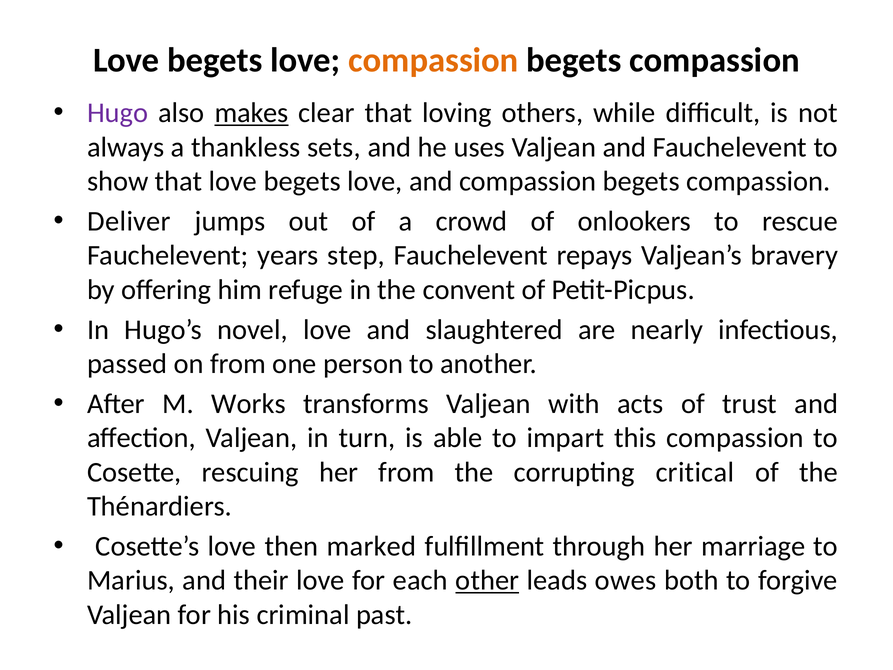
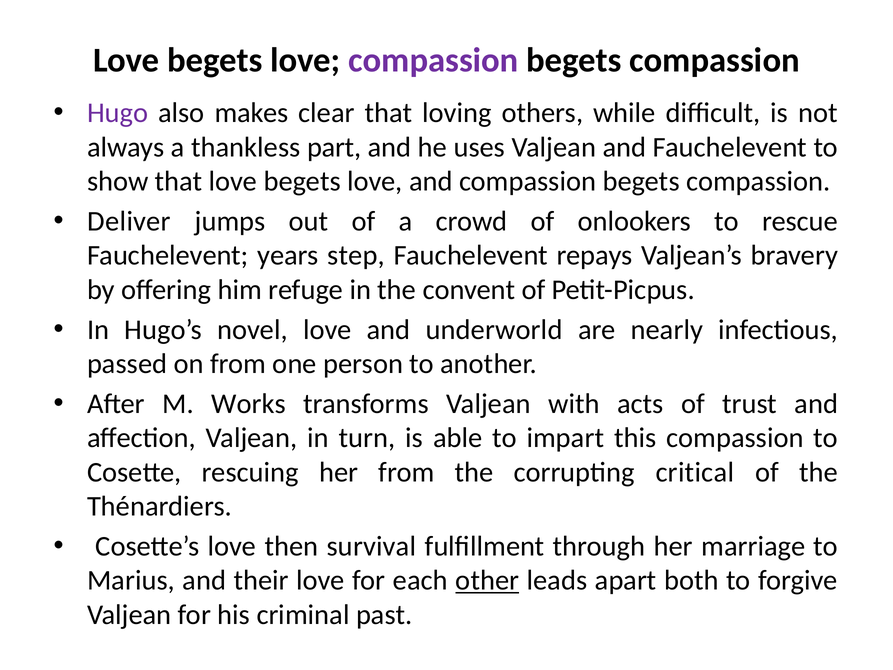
compassion at (433, 60) colour: orange -> purple
makes underline: present -> none
sets: sets -> part
slaughtered: slaughtered -> underworld
marked: marked -> survival
owes: owes -> apart
